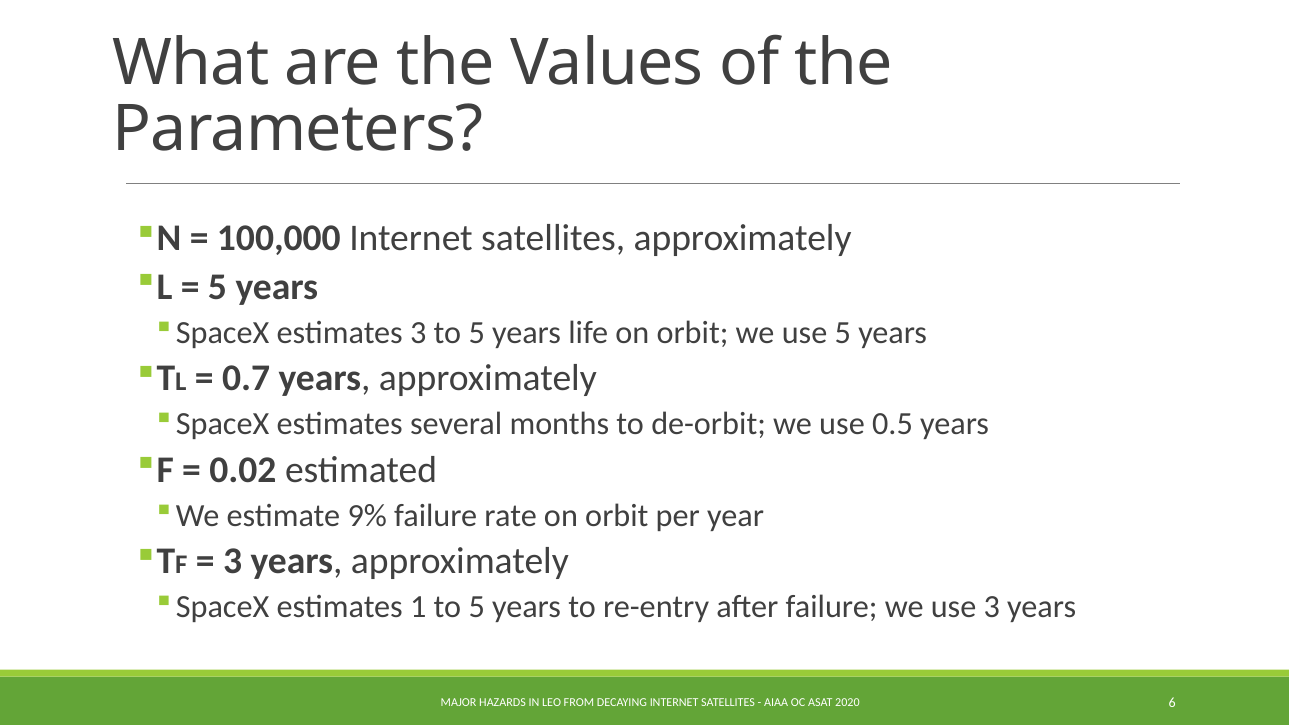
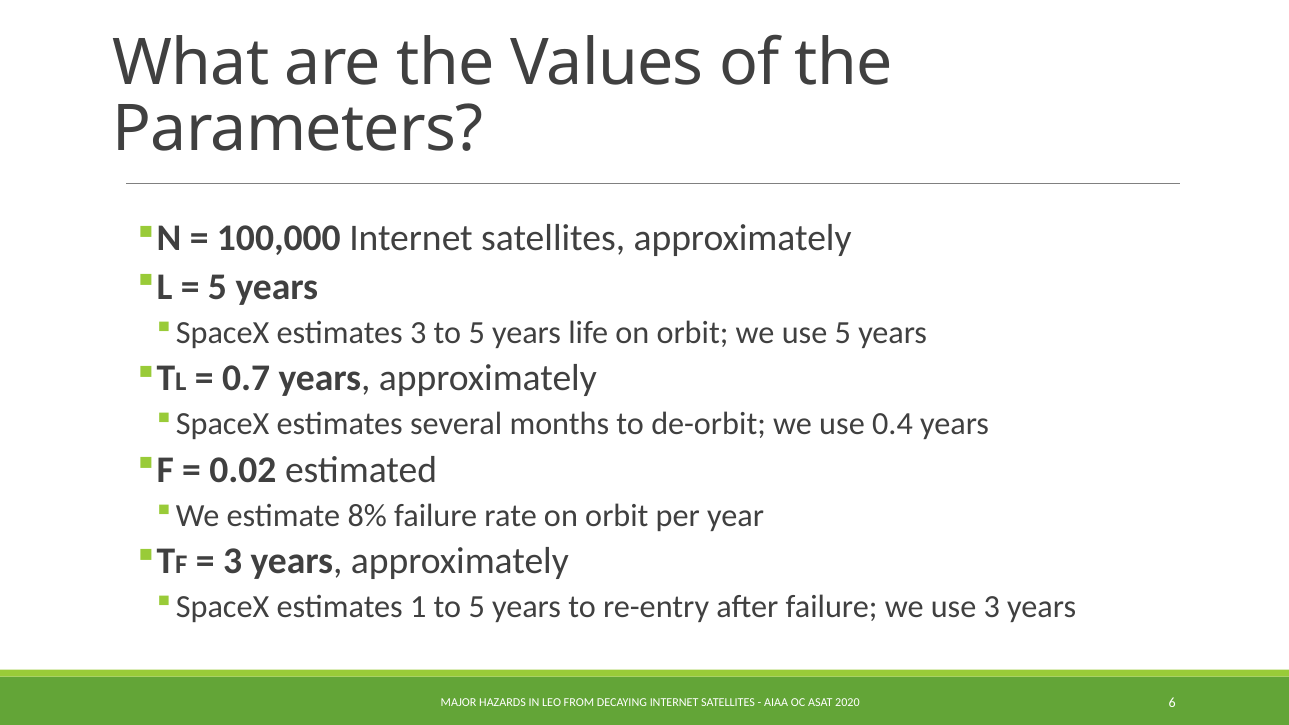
0.5: 0.5 -> 0.4
9%: 9% -> 8%
